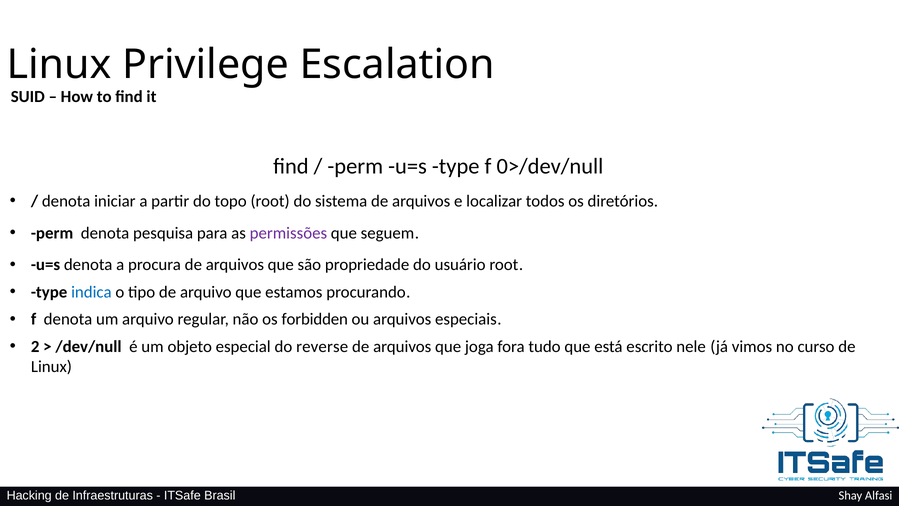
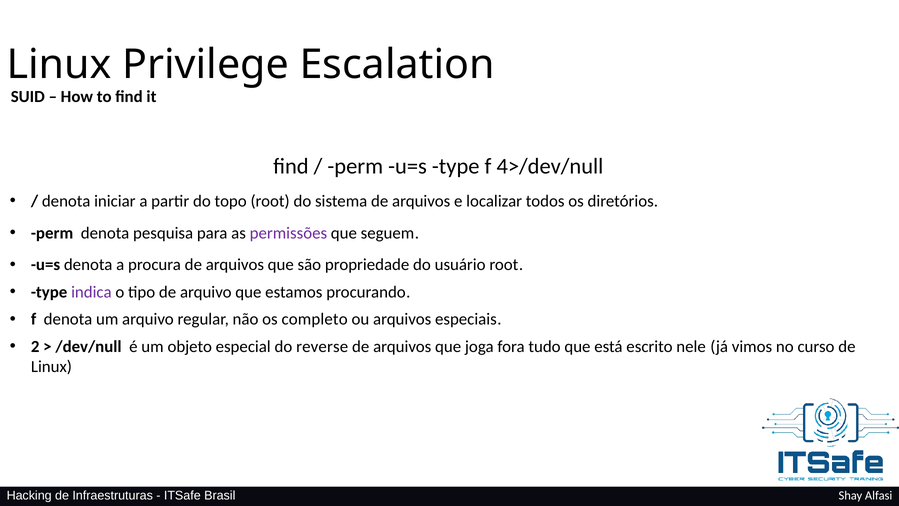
0>/dev/null: 0>/dev/null -> 4>/dev/null
indica colour: blue -> purple
forbidden: forbidden -> completo
